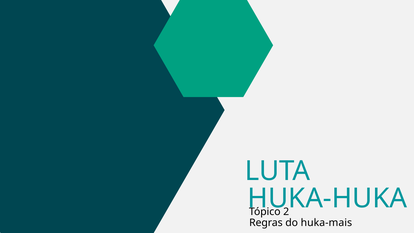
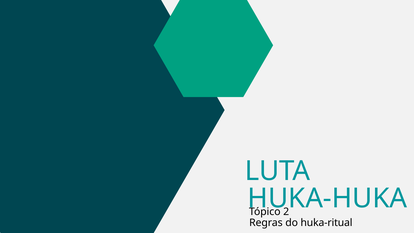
huka-mais: huka-mais -> huka-ritual
